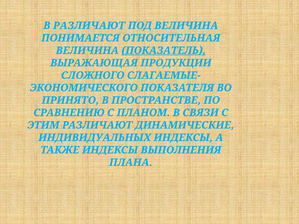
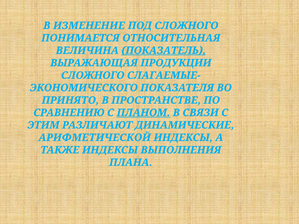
В РАЗЛИЧАЮТ: РАЗЛИЧАЮТ -> ИЗМЕНЕНИЕ
ПОД ВЕЛИЧИНА: ВЕЛИЧИНА -> СЛОЖНОГО
ПЛАНОМ underline: none -> present
ИНДИВИДУАЛЬНЫХ: ИНДИВИДУАЛЬНЫХ -> АРИФМЕТИЧЕСКОЙ
